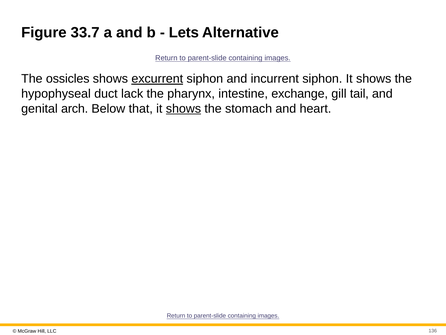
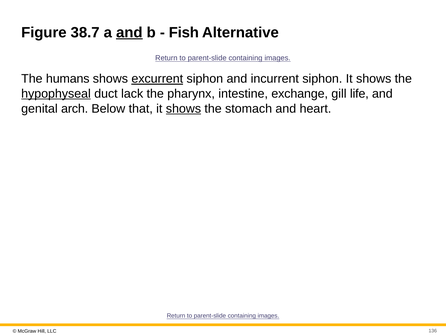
33.7: 33.7 -> 38.7
and at (129, 32) underline: none -> present
Lets: Lets -> Fish
ossicles: ossicles -> humans
hypophyseal underline: none -> present
tail: tail -> life
